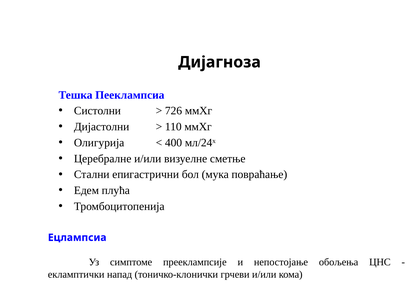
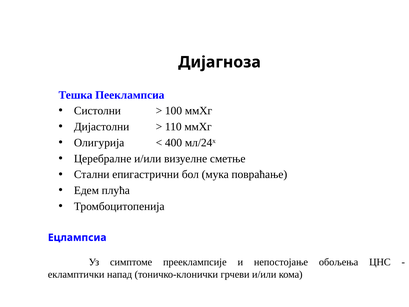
726: 726 -> 100
